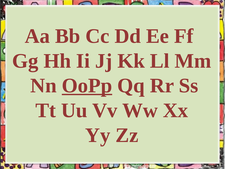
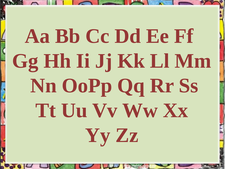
OoPp underline: present -> none
